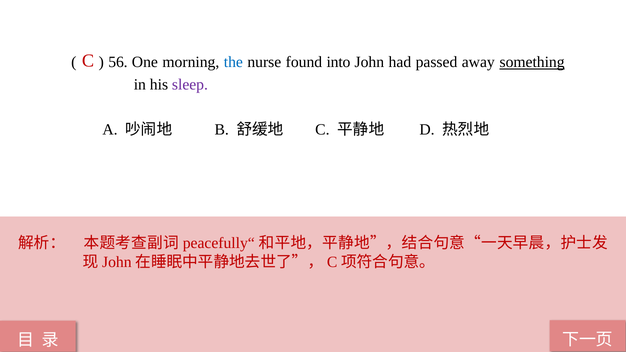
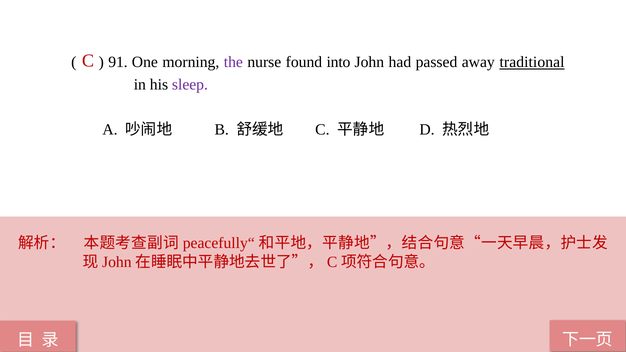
56: 56 -> 91
the colour: blue -> purple
something: something -> traditional
